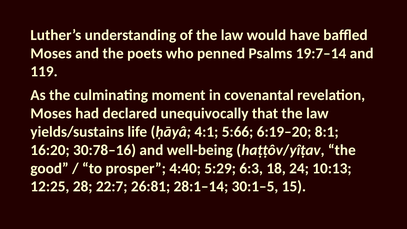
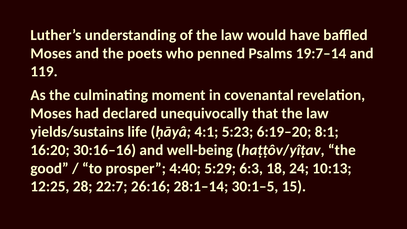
5:66: 5:66 -> 5:23
30:78–16: 30:78–16 -> 30:16–16
26:81: 26:81 -> 26:16
